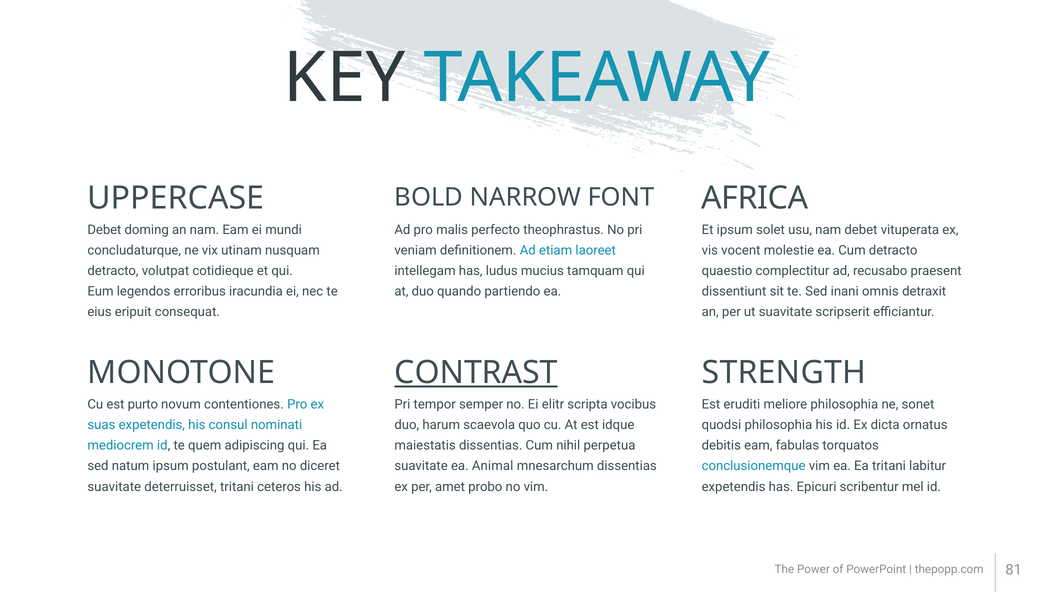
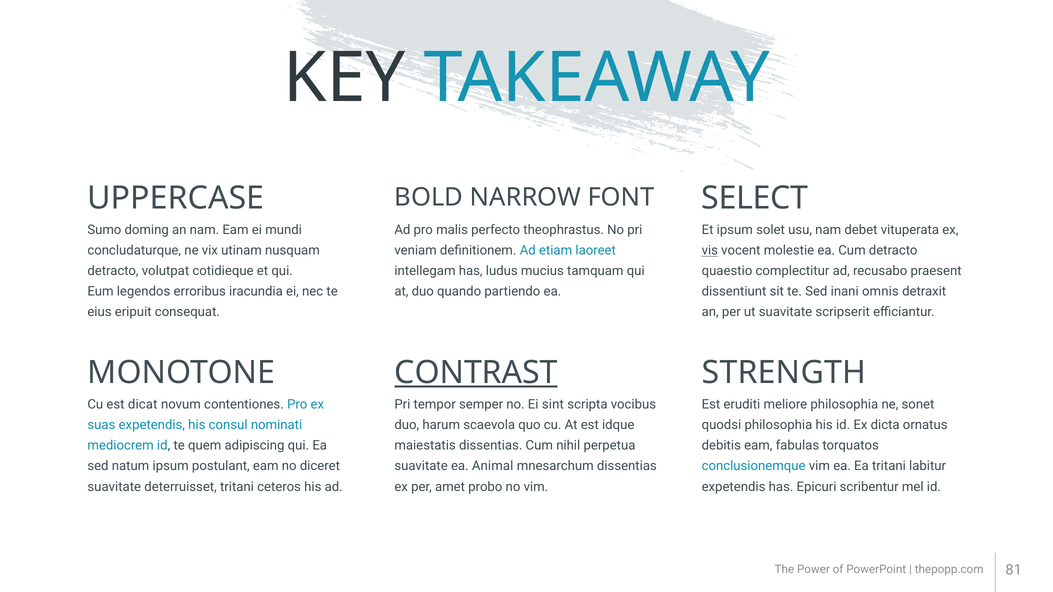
AFRICA: AFRICA -> SELECT
Debet at (104, 230): Debet -> Sumo
vis underline: none -> present
purto: purto -> dicat
elitr: elitr -> sint
